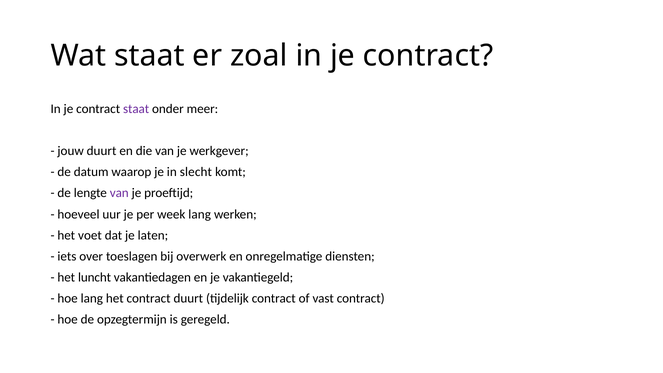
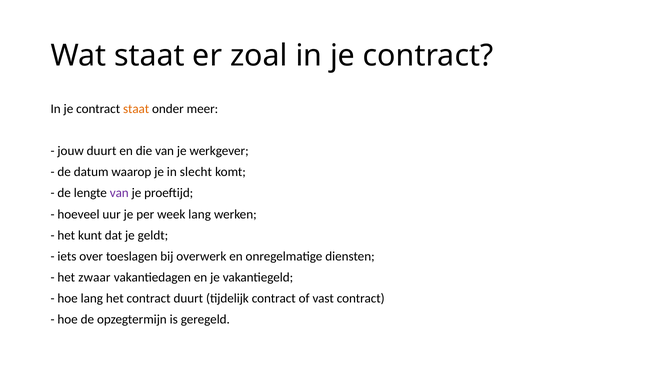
staat at (136, 109) colour: purple -> orange
voet: voet -> kunt
laten: laten -> geldt
luncht: luncht -> zwaar
